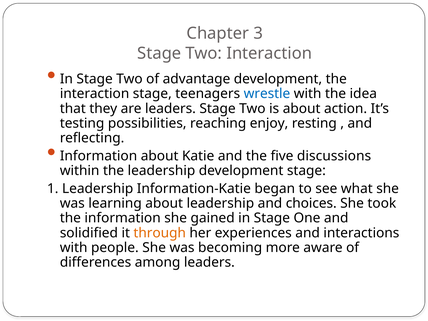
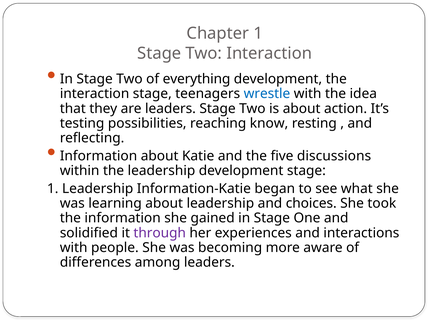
Chapter 3: 3 -> 1
advantage: advantage -> everything
enjoy: enjoy -> know
through colour: orange -> purple
